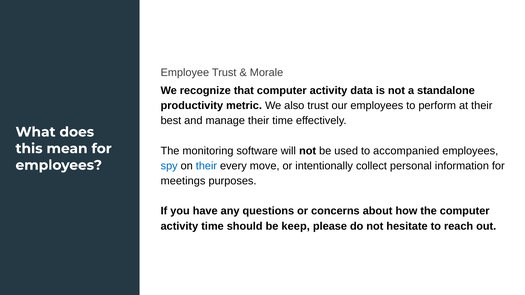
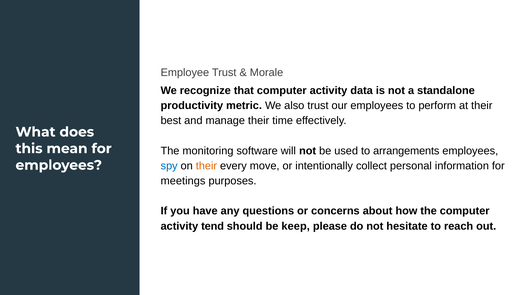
accompanied: accompanied -> arrangements
their at (206, 166) colour: blue -> orange
activity time: time -> tend
